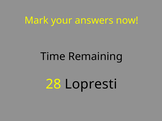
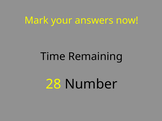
Lopresti: Lopresti -> Number
